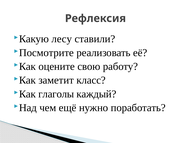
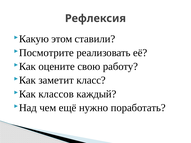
лесу: лесу -> этом
глаголы: глаголы -> классов
